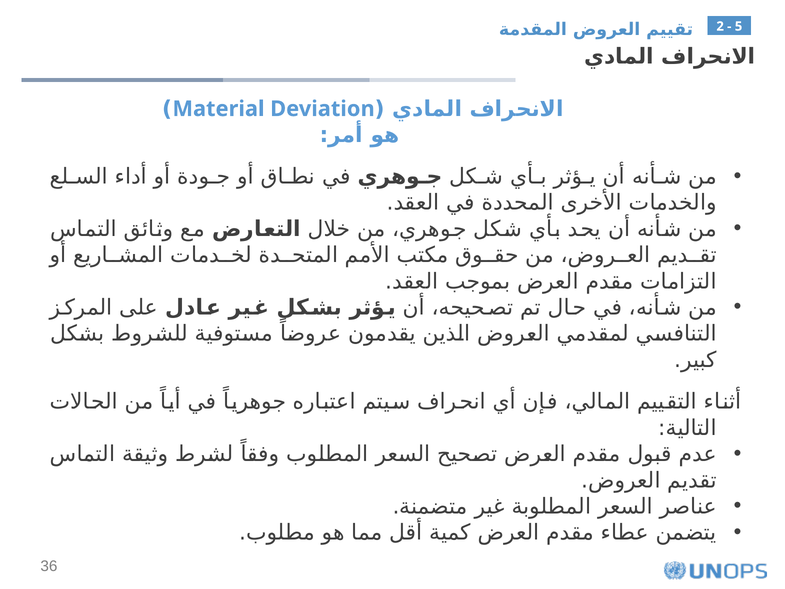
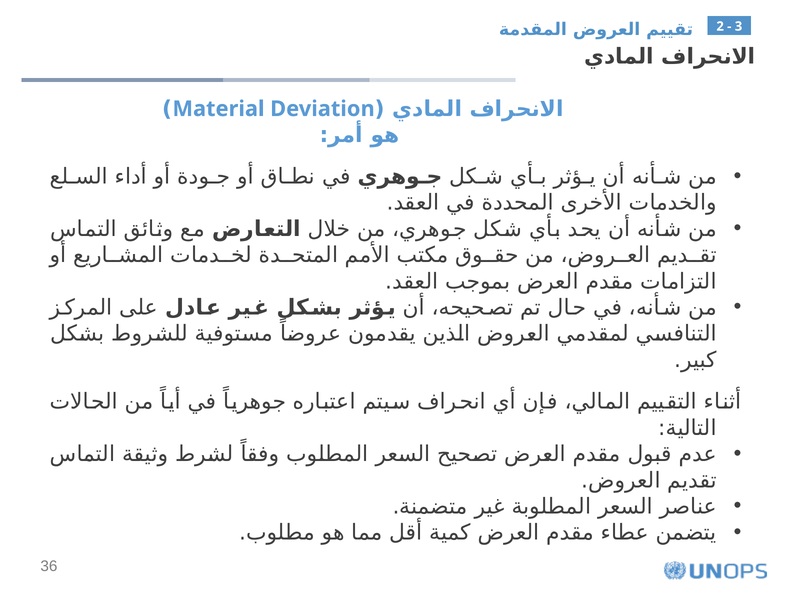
5: 5 -> 3
